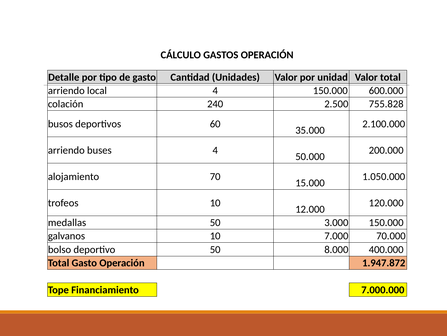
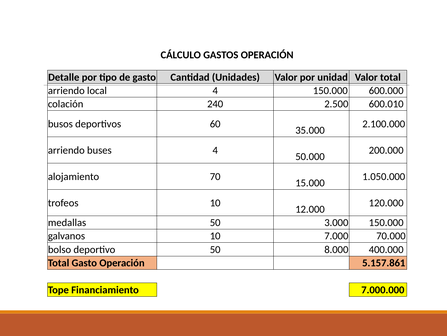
755.828: 755.828 -> 600.010
1.947.872: 1.947.872 -> 5.157.861
